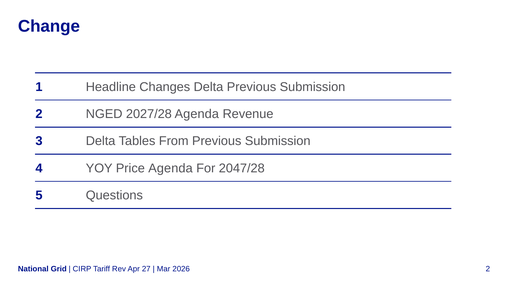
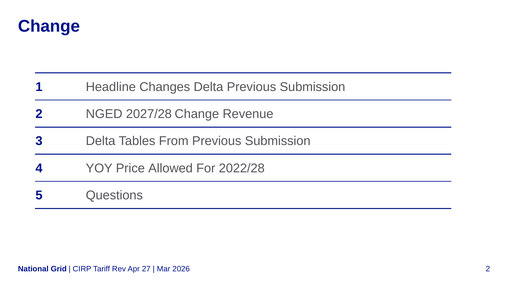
2027/28 Agenda: Agenda -> Change
Price Agenda: Agenda -> Allowed
2047/28: 2047/28 -> 2022/28
